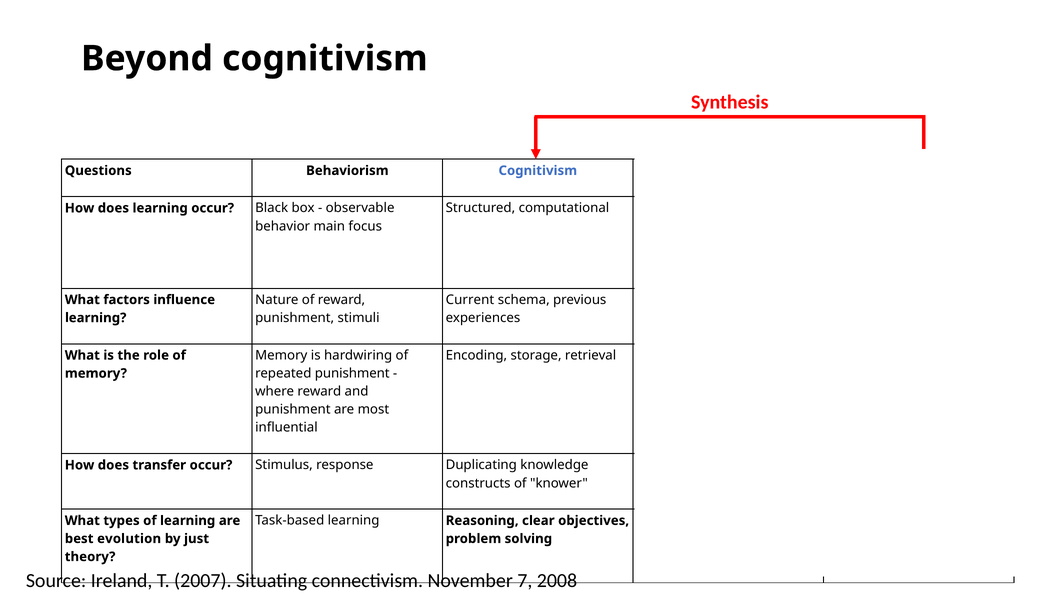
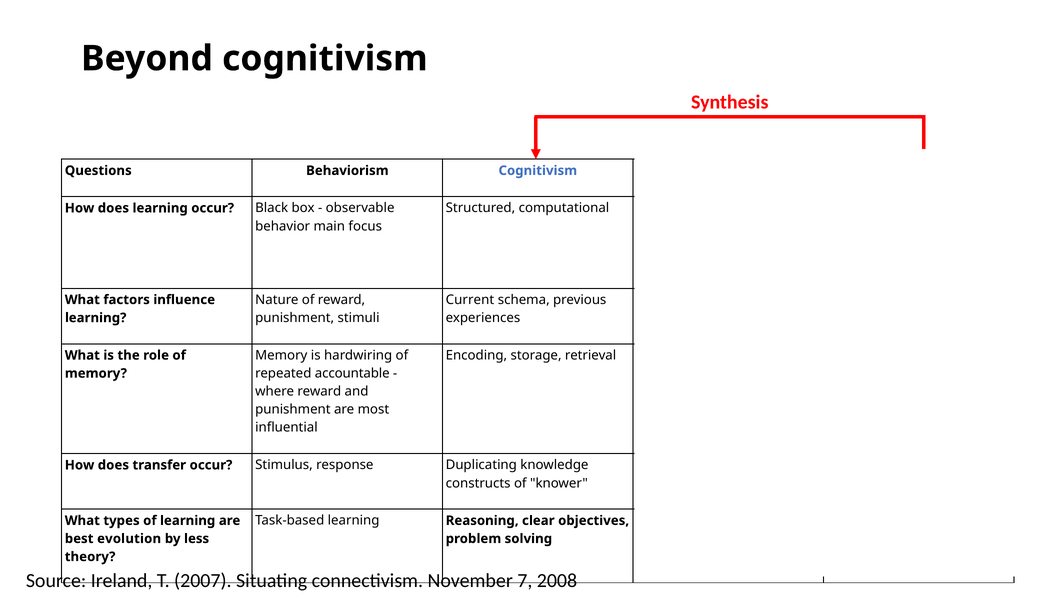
repeated punishment: punishment -> accountable
just: just -> less
